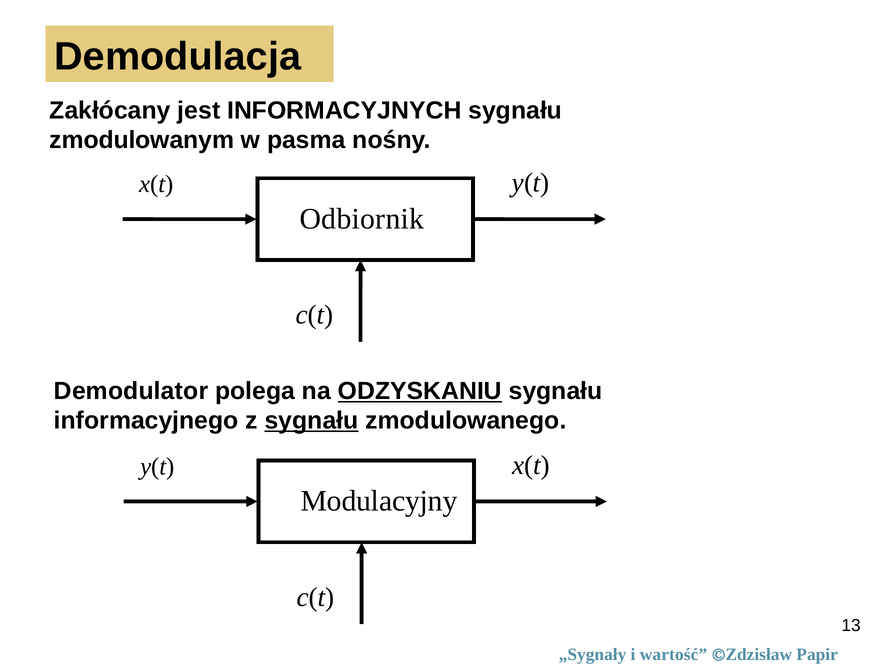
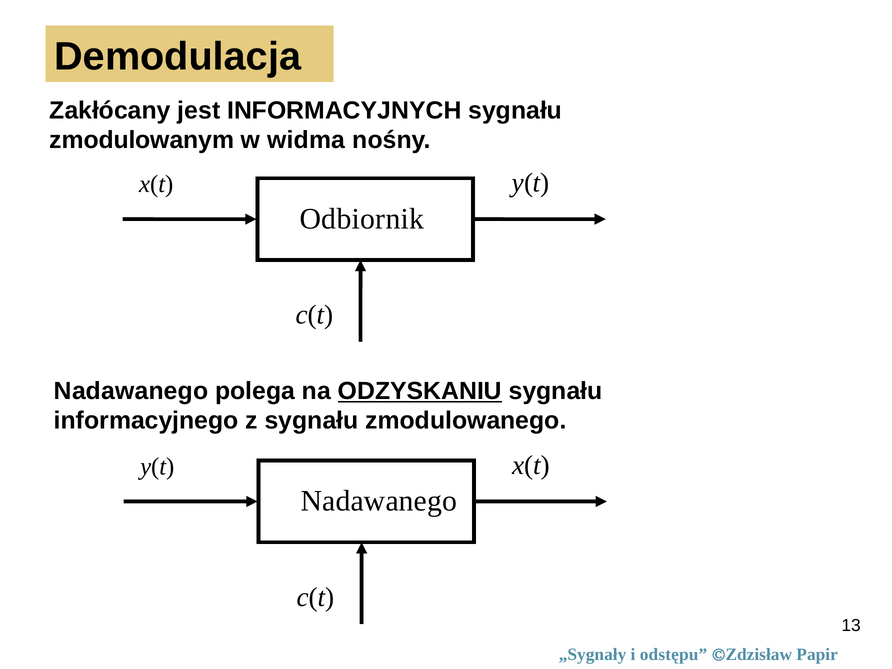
pasma: pasma -> widma
Demodulator at (131, 391): Demodulator -> Nadawanego
sygnału at (312, 421) underline: present -> none
Modulacyjny at (379, 501): Modulacyjny -> Nadawanego
wartość: wartość -> odstępu
